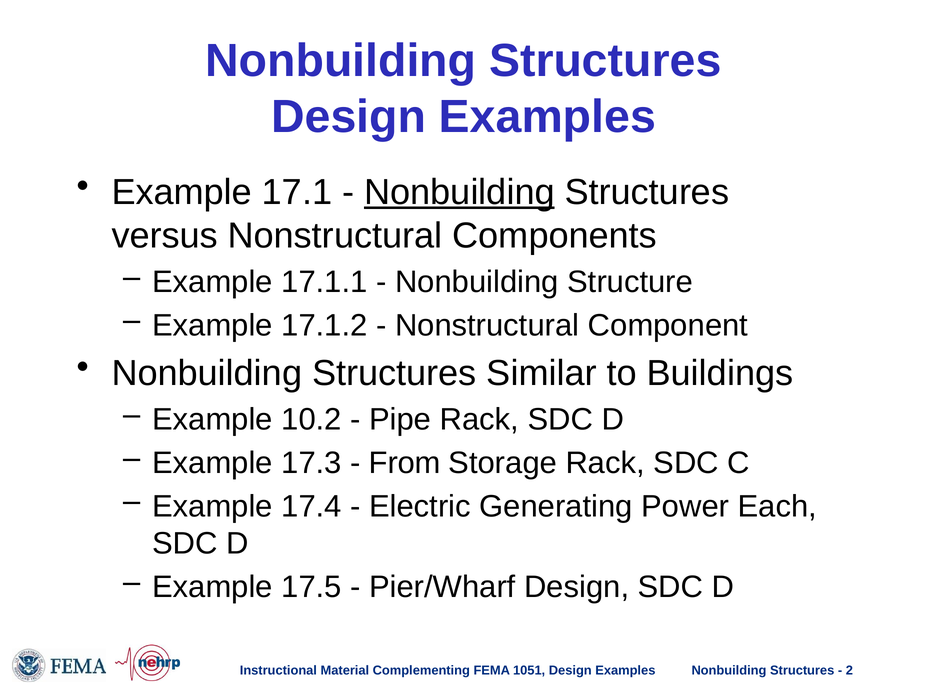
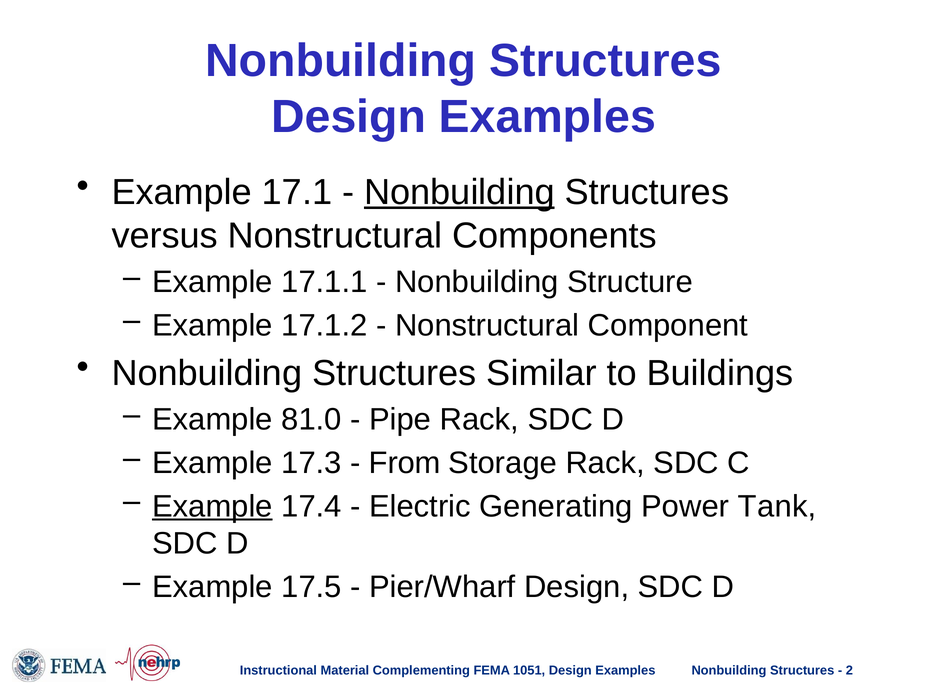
10.2: 10.2 -> 81.0
Example at (212, 506) underline: none -> present
Each: Each -> Tank
